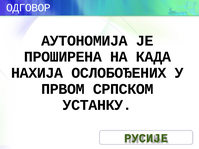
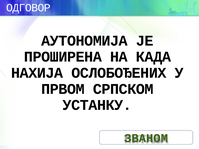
РУСИЈЕ: РУСИЈЕ -> ЗВАНОМ
